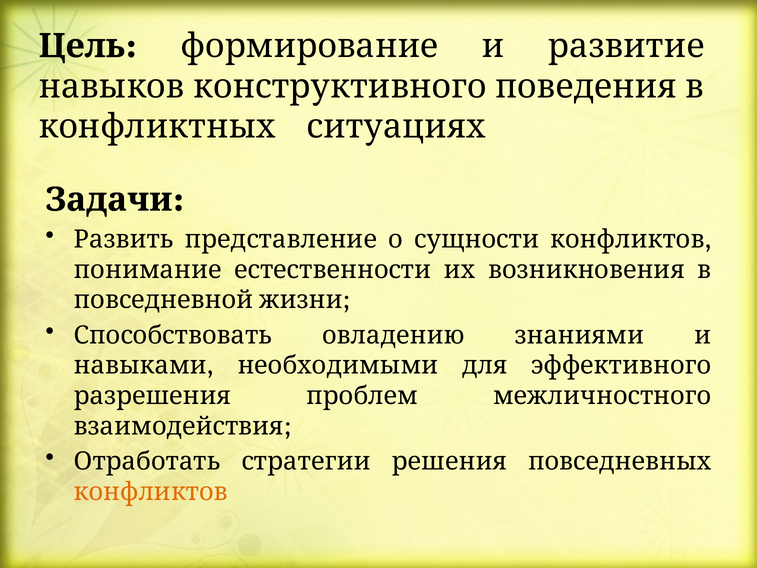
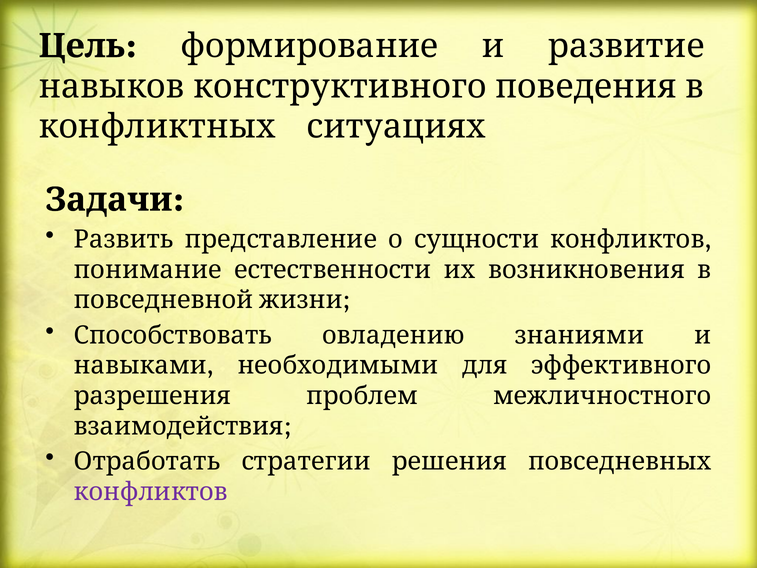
конфликтов at (151, 492) colour: orange -> purple
